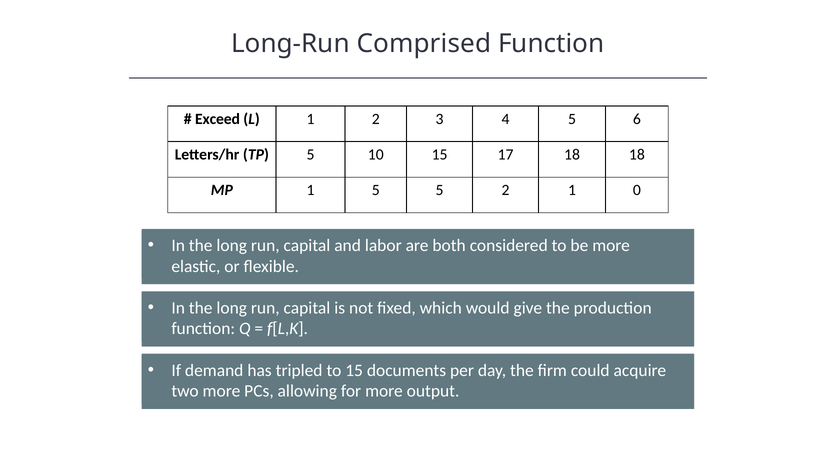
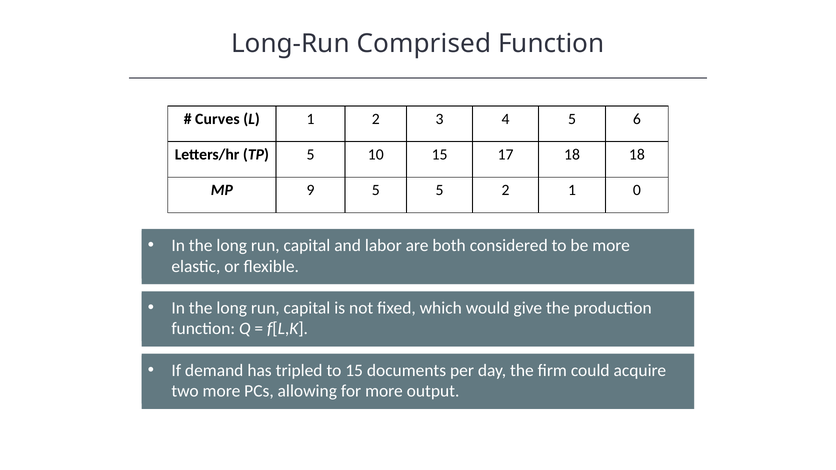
Exceed: Exceed -> Curves
MP 1: 1 -> 9
